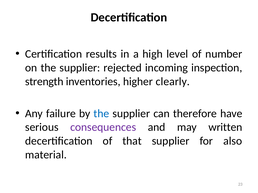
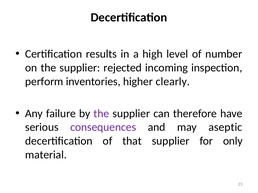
strength: strength -> perform
the at (101, 114) colour: blue -> purple
written: written -> aseptic
also: also -> only
